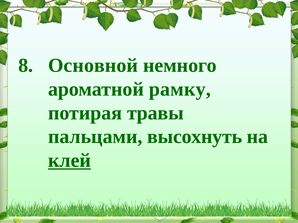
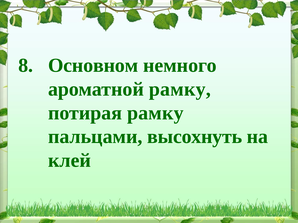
Основной: Основной -> Основном
потирая травы: травы -> рамку
клей underline: present -> none
